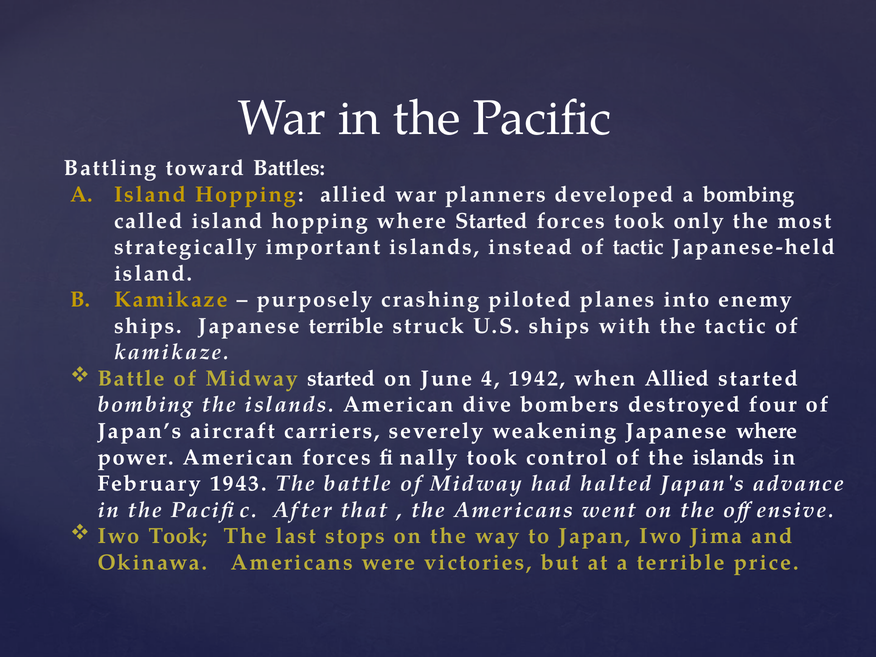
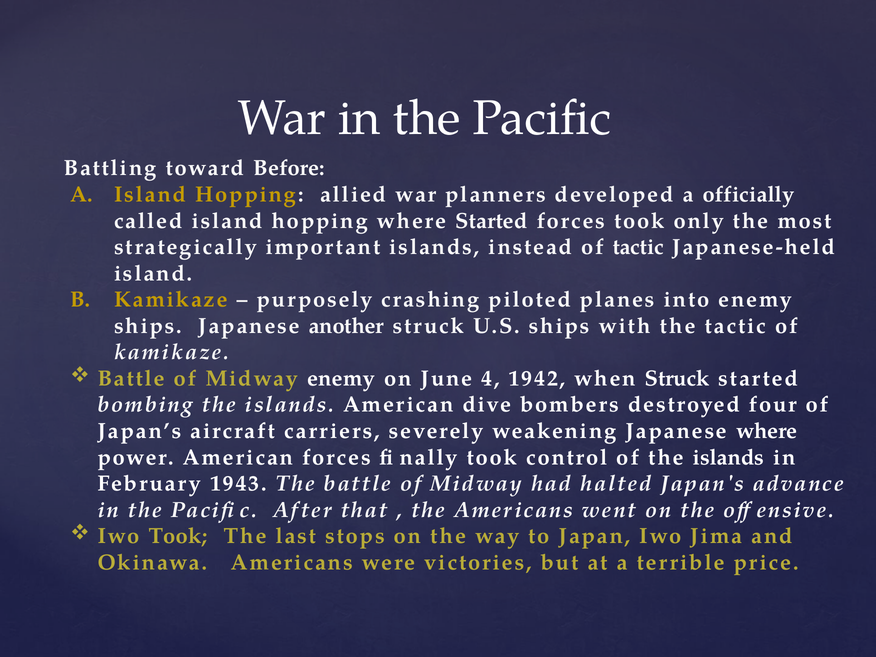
Battles: Battles -> Before
a bombing: bombing -> officially
Japanese terrible: terrible -> another
Midway started: started -> enemy
when Allied: Allied -> Struck
